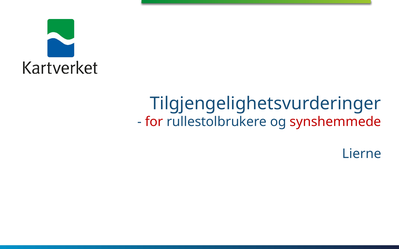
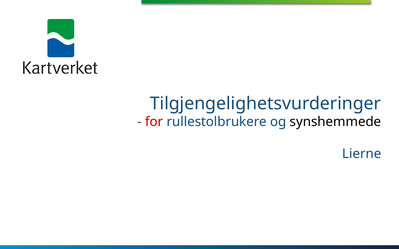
synshemmede colour: red -> black
